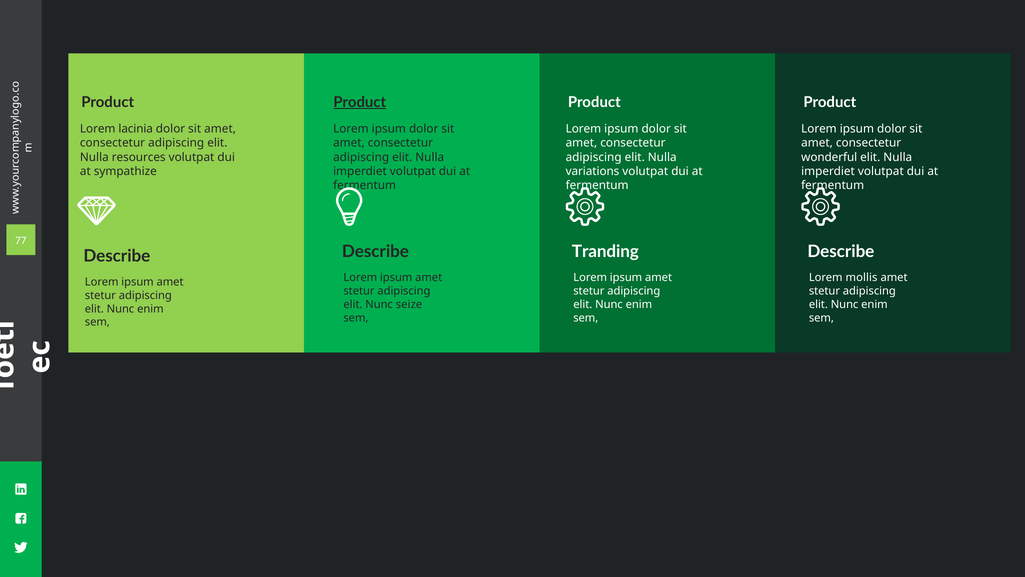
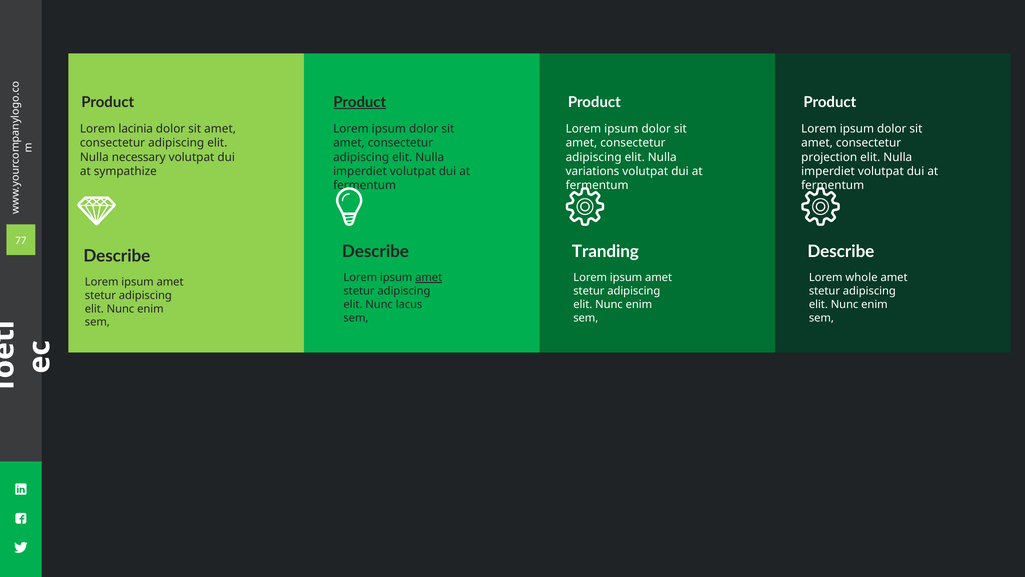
resources: resources -> necessary
wonderful: wonderful -> projection
amet at (429, 277) underline: none -> present
mollis: mollis -> whole
seize: seize -> lacus
